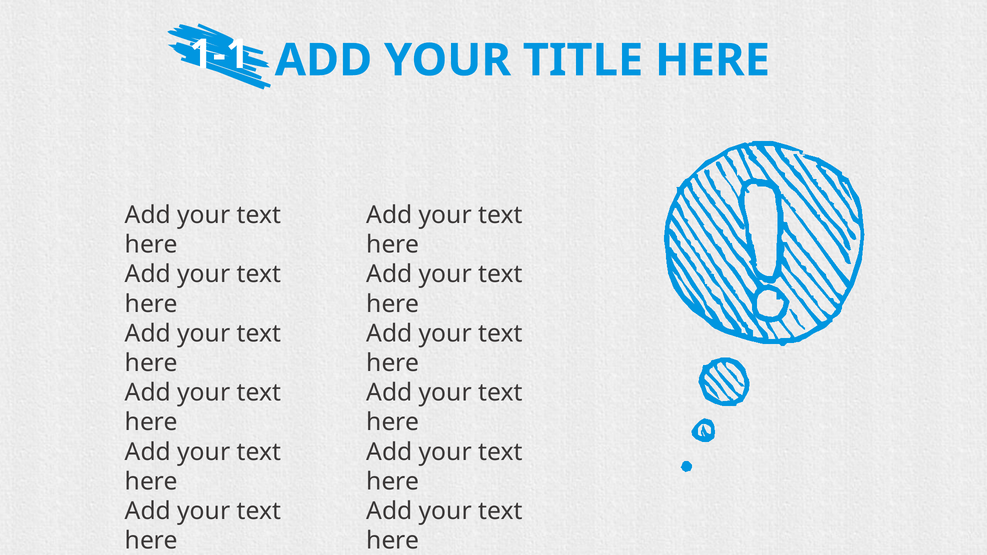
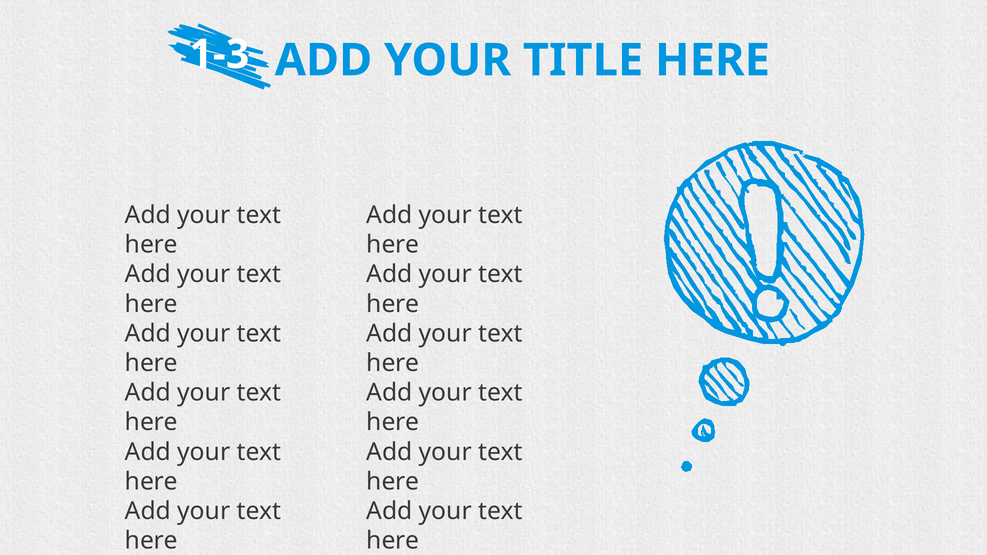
1-1: 1-1 -> 1-3
